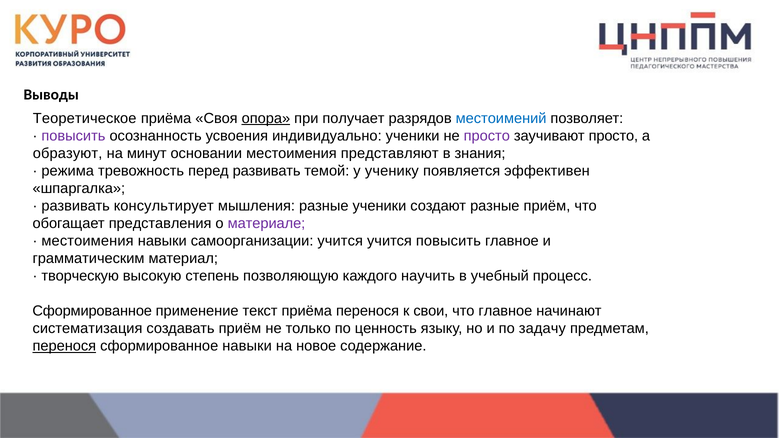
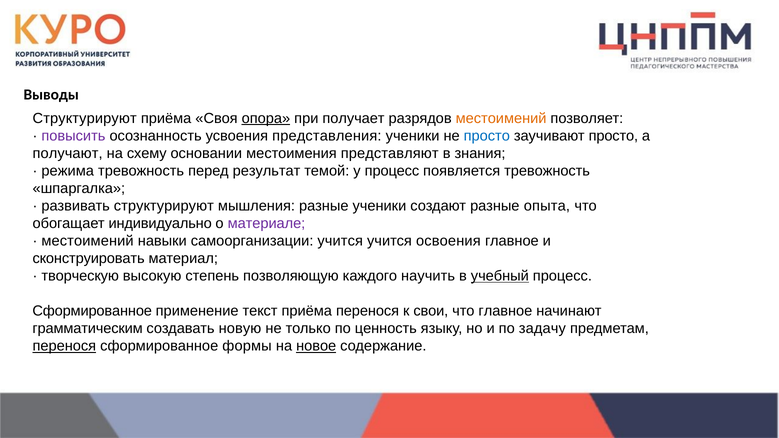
Теоретическое at (85, 118): Теоретическое -> Структурируют
местоимений at (501, 118) colour: blue -> orange
индивидуально: индивидуально -> представления
просто at (487, 136) colour: purple -> blue
образуют: образуют -> получают
минут: минут -> схему
перед развивать: развивать -> результат
у ученику: ученику -> процесс
появляется эффективен: эффективен -> тревожность
развивать консультирует: консультирует -> структурируют
разные приём: приём -> опыта
представления: представления -> индивидуально
местоимения at (88, 241): местоимения -> местоимений
учится повысить: повысить -> освоения
грамматическим: грамматическим -> сконструировать
учебный underline: none -> present
систематизация: систематизация -> грамматическим
создавать приём: приём -> новую
сформированное навыки: навыки -> формы
новое underline: none -> present
